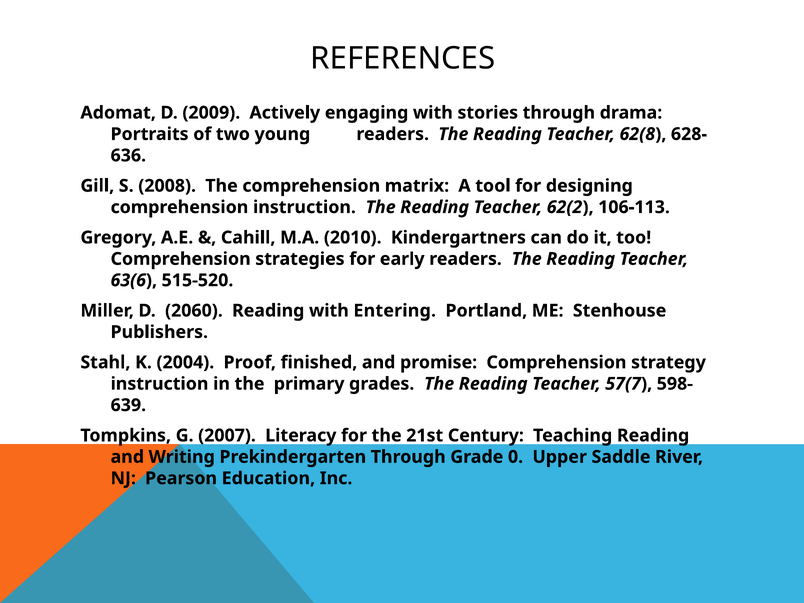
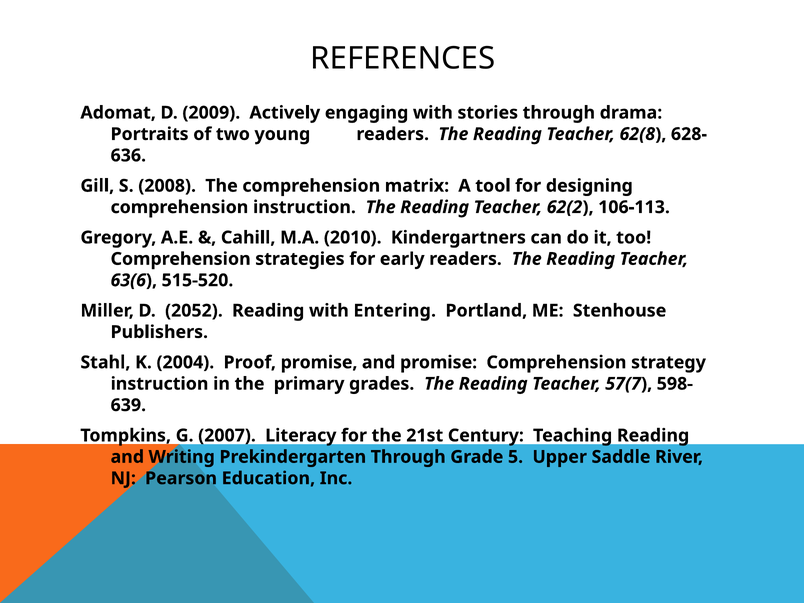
2060: 2060 -> 2052
Proof finished: finished -> promise
0: 0 -> 5
